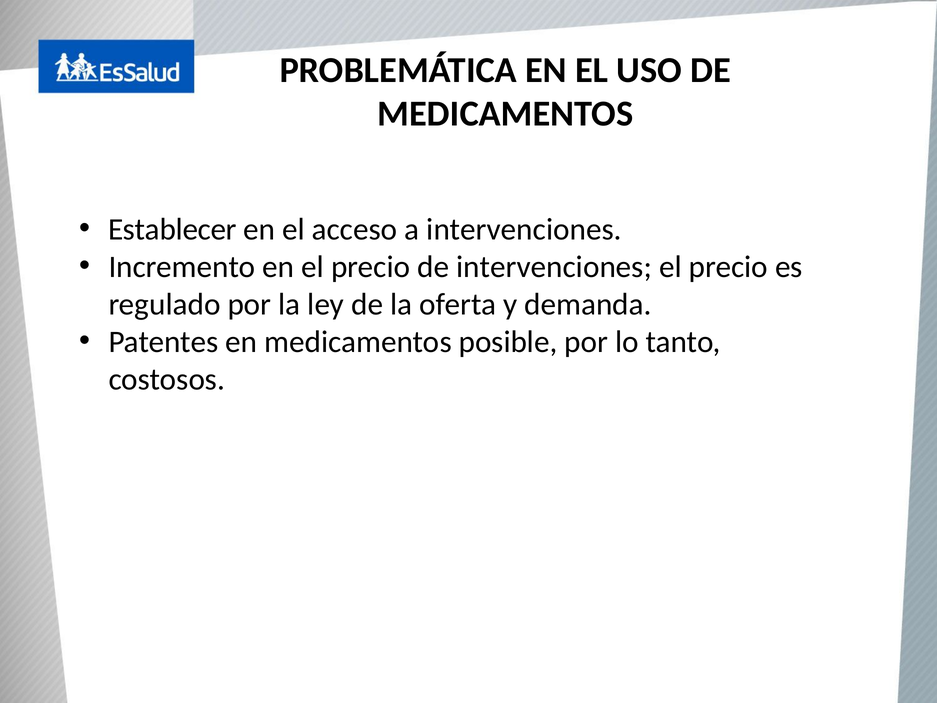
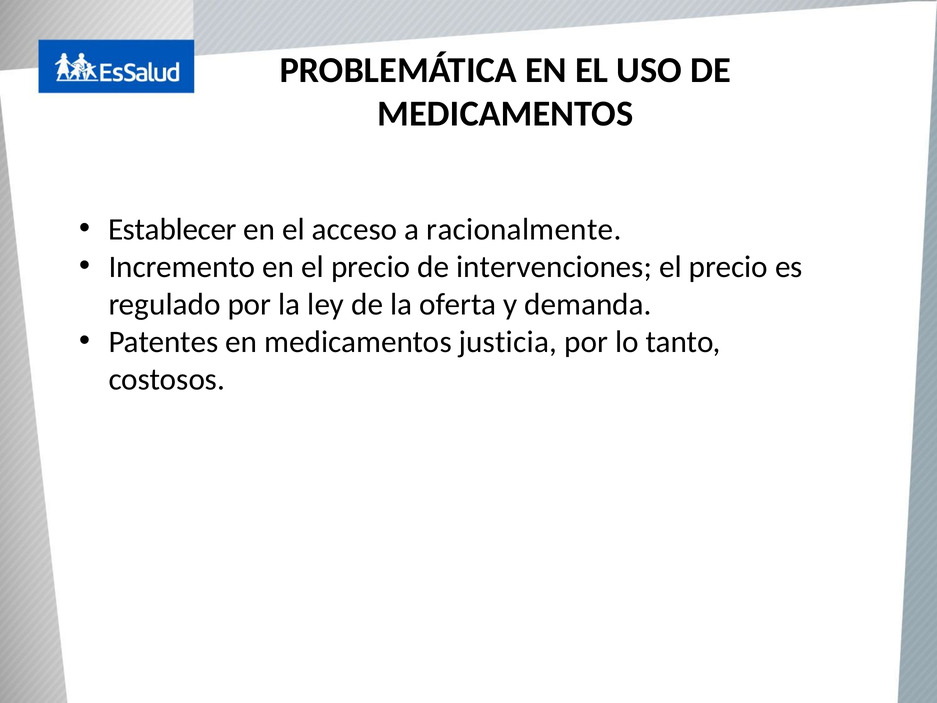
a intervenciones: intervenciones -> racionalmente
posible: posible -> justicia
